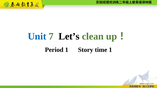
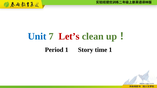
Let’s colour: black -> red
